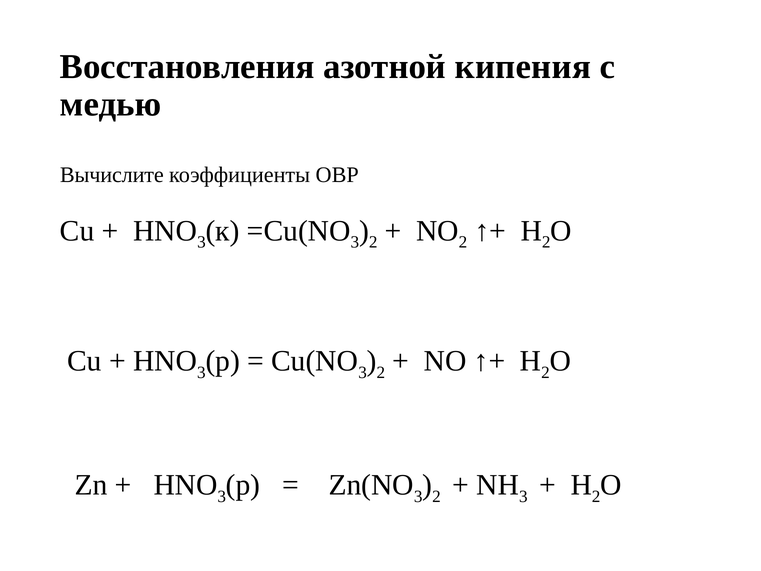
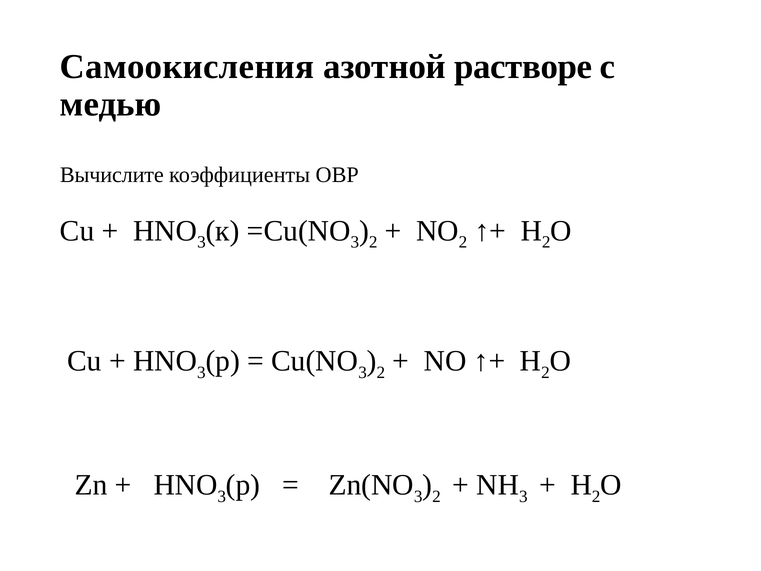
Восстановления: Восстановления -> Самоокисления
кипения: кипения -> растворе
